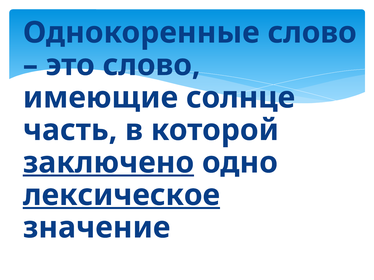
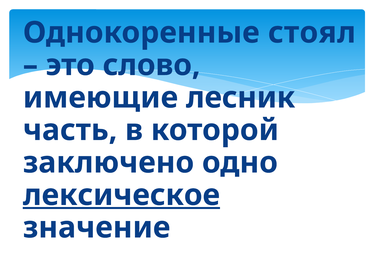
Однокоренные слово: слово -> стоял
солнце: солнце -> лесник
заключено underline: present -> none
